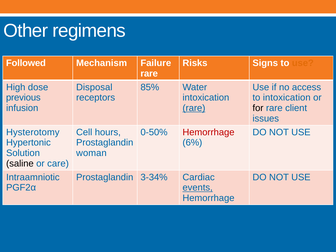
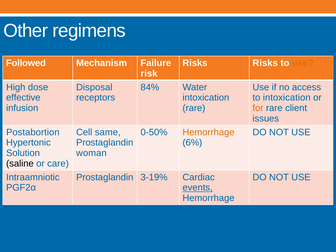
Risks Signs: Signs -> Risks
rare at (149, 73): rare -> risk
85%: 85% -> 84%
previous: previous -> effective
rare at (194, 108) underline: present -> none
for colour: black -> orange
Hysterotomy: Hysterotomy -> Postabortion
hours: hours -> same
Hemorrhage at (209, 132) colour: red -> orange
3-34%: 3-34% -> 3-19%
